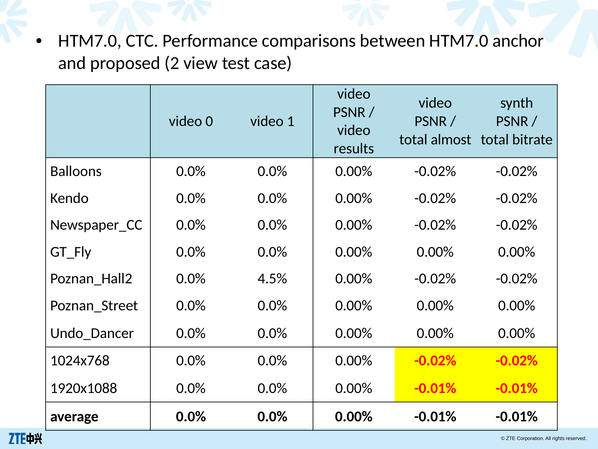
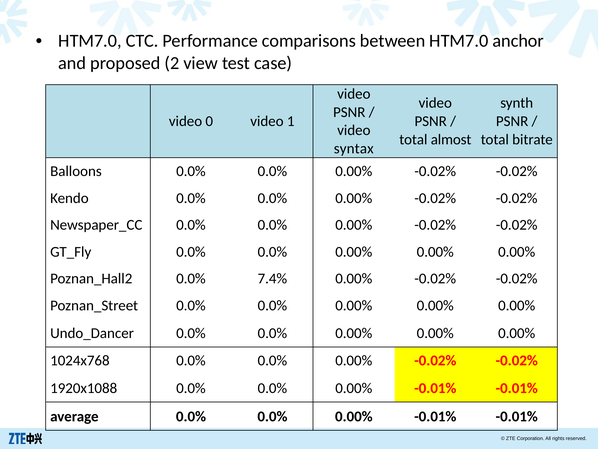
results: results -> syntax
4.5%: 4.5% -> 7.4%
